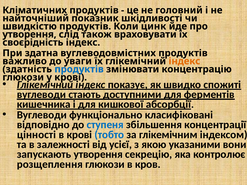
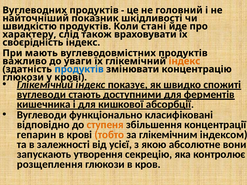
Кліматичних: Кліматичних -> Вуглеводних
цинк: цинк -> стані
утворення at (29, 34): утворення -> характеру
здатна: здатна -> мають
ступеня colour: blue -> orange
цінності: цінності -> гепарин
тобто colour: blue -> orange
указаними: указаними -> абсолютне
